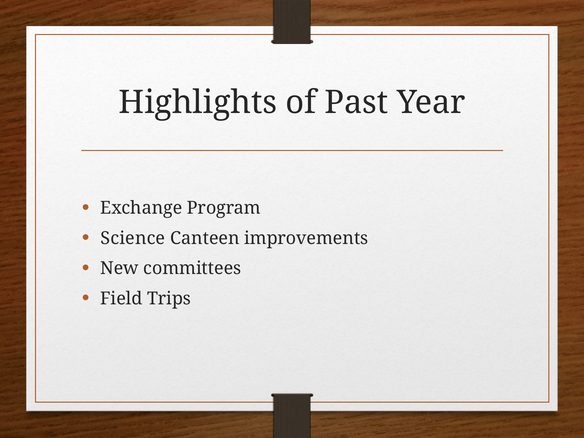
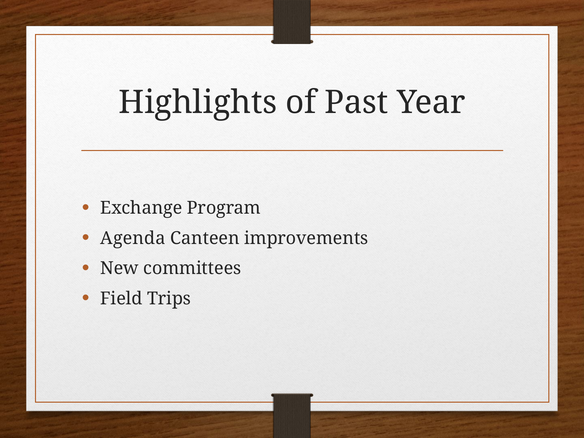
Science: Science -> Agenda
